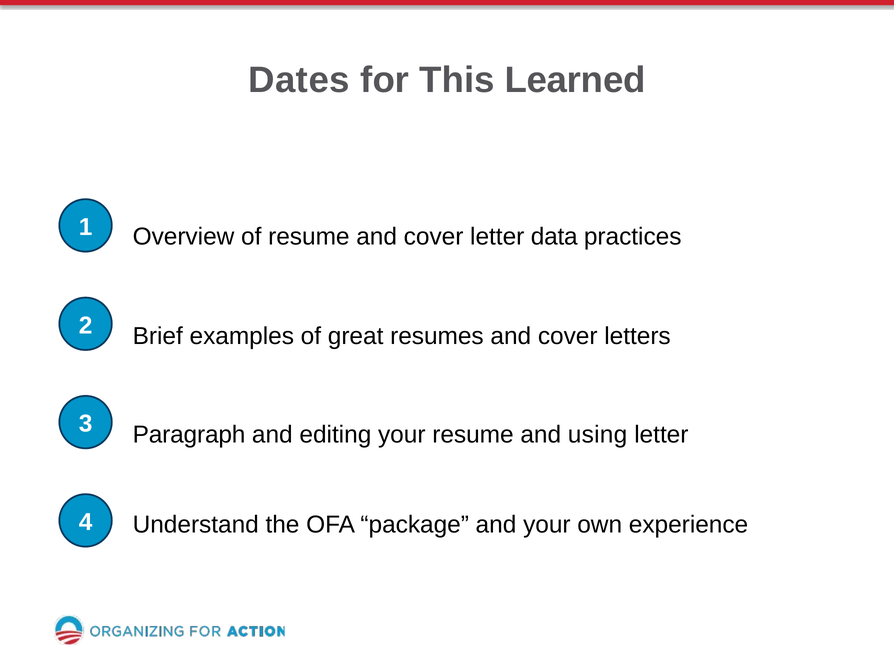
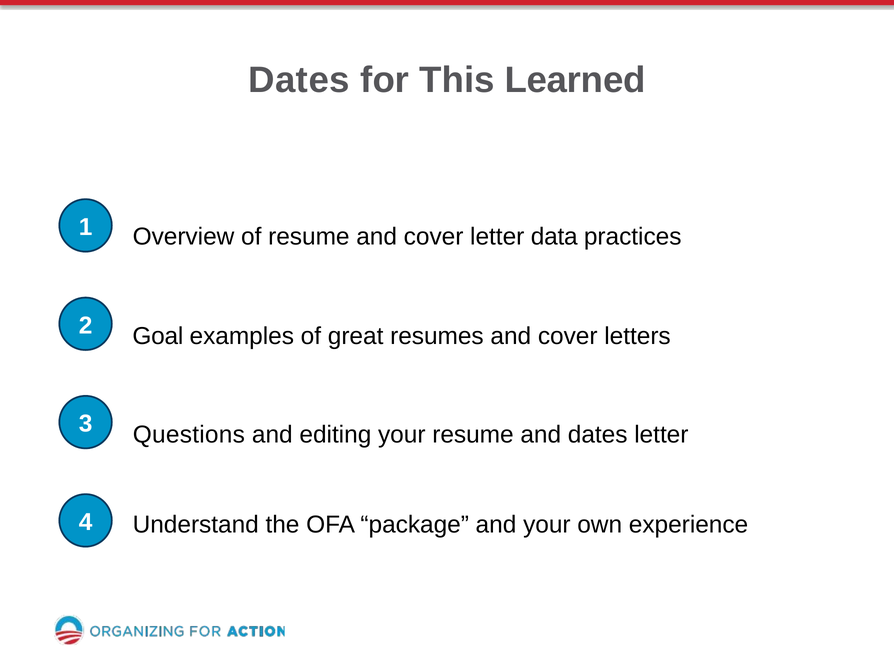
Brief: Brief -> Goal
Paragraph: Paragraph -> Questions
and using: using -> dates
